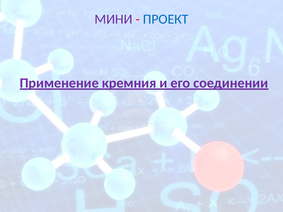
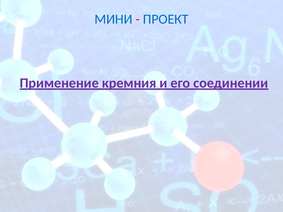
МИНИ colour: purple -> blue
